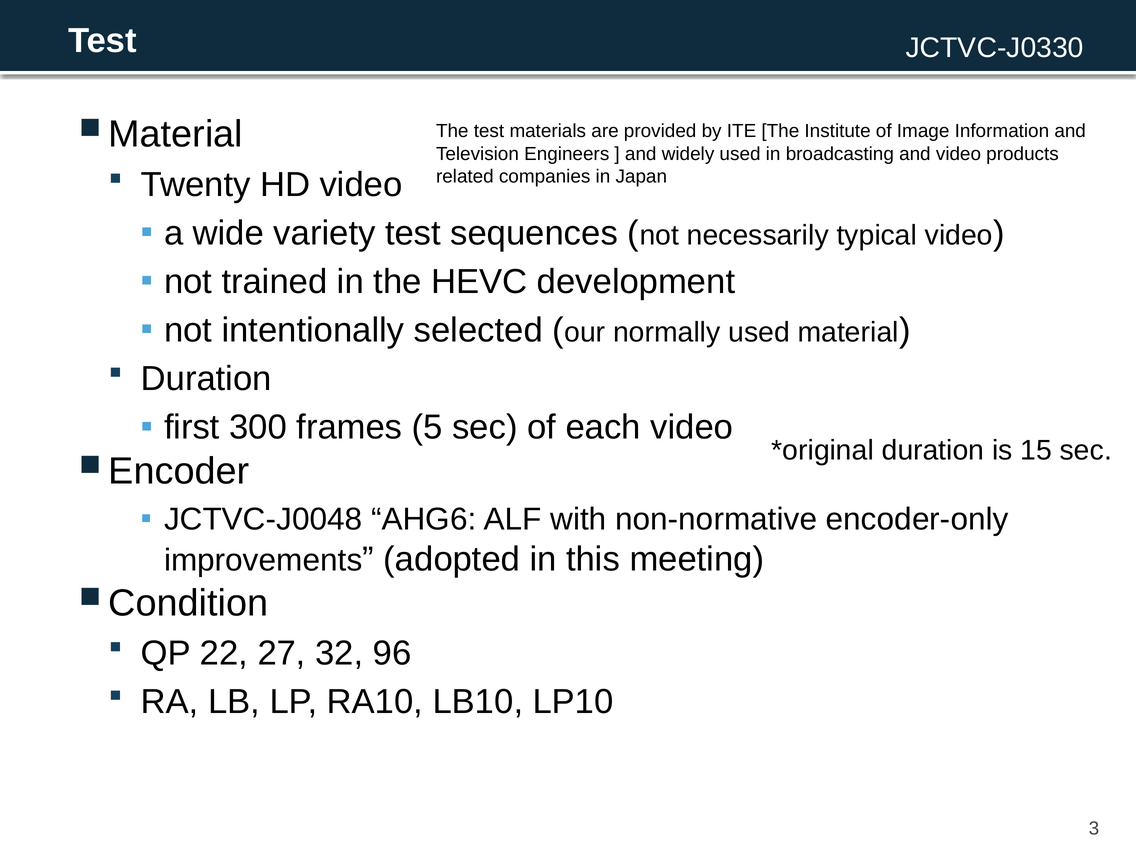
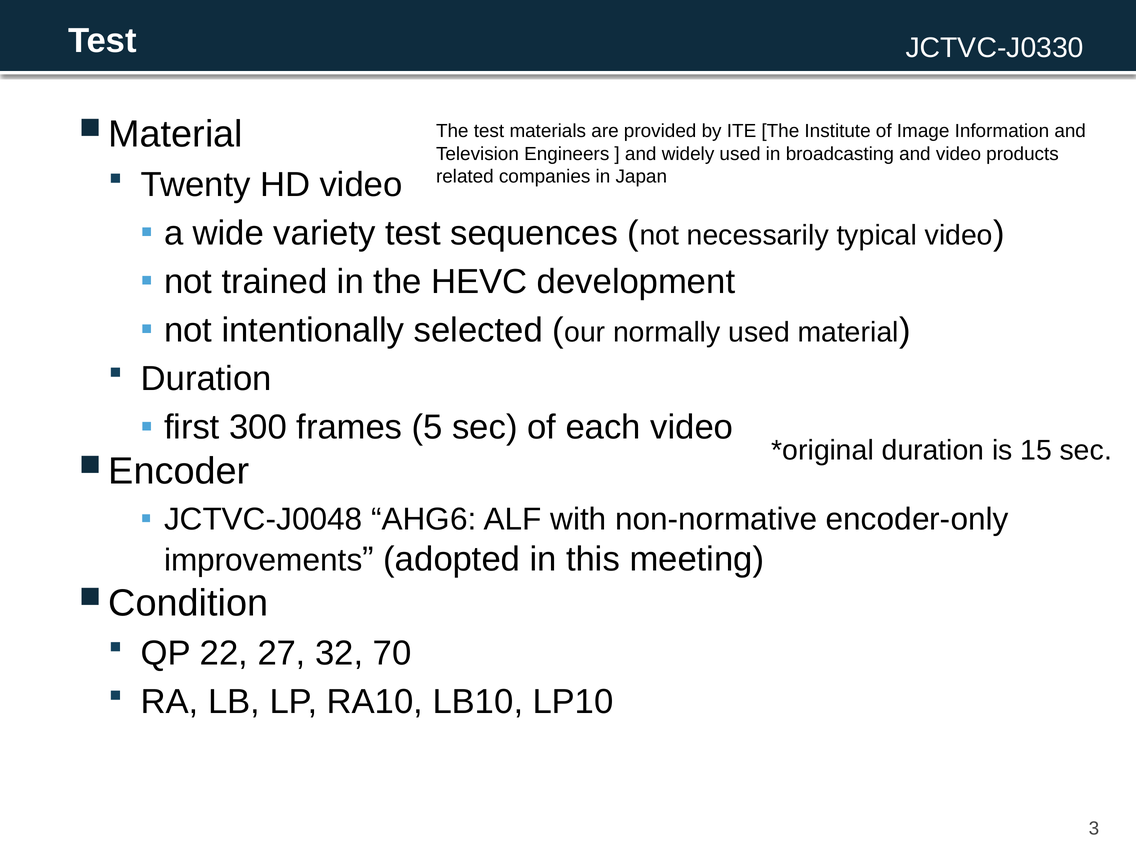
96: 96 -> 70
